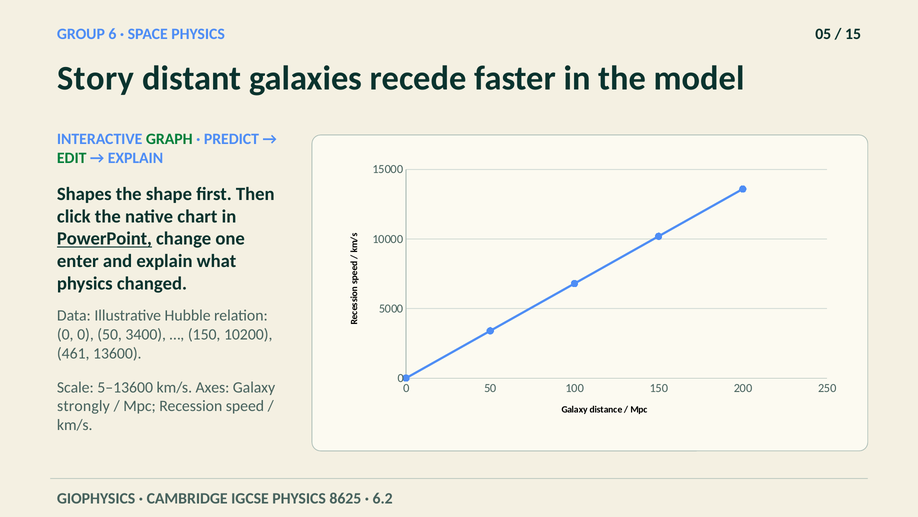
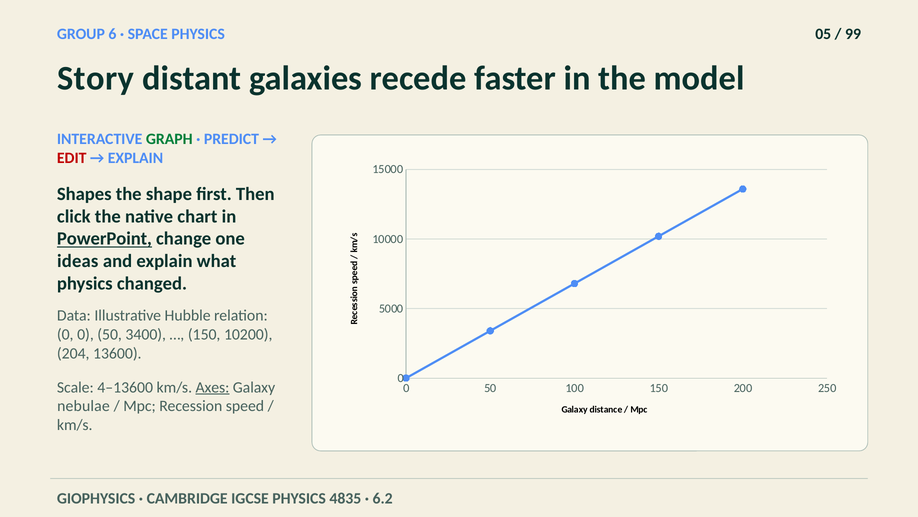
15: 15 -> 99
EDIT colour: green -> red
enter: enter -> ideas
461: 461 -> 204
5–13600: 5–13600 -> 4–13600
Axes underline: none -> present
strongly: strongly -> nebulae
8625: 8625 -> 4835
